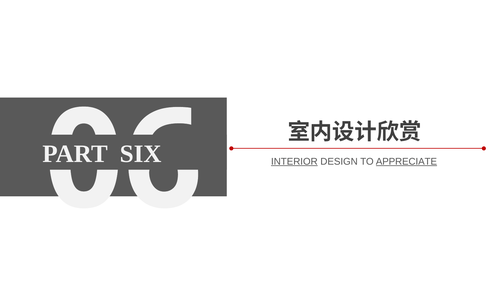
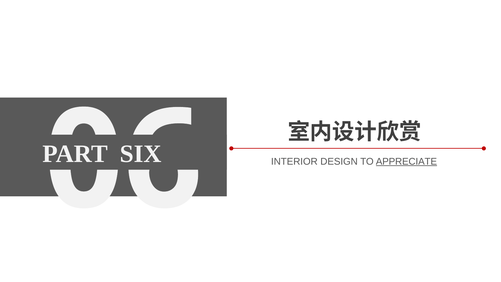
INTERIOR underline: present -> none
